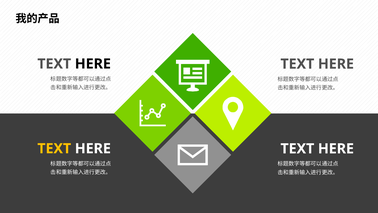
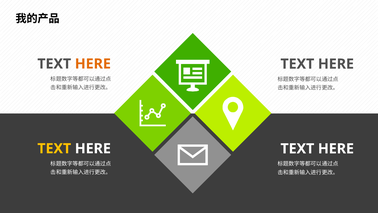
HERE at (93, 64) colour: black -> orange
